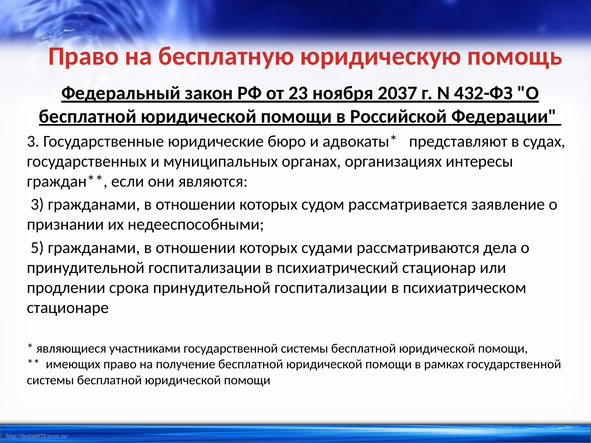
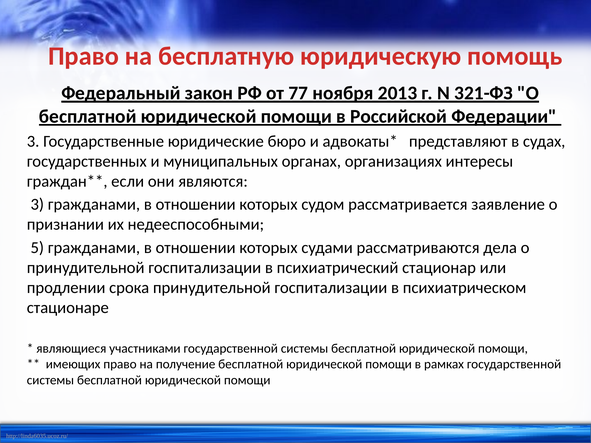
23: 23 -> 77
2037: 2037 -> 2013
432-ФЗ: 432-ФЗ -> 321-ФЗ
